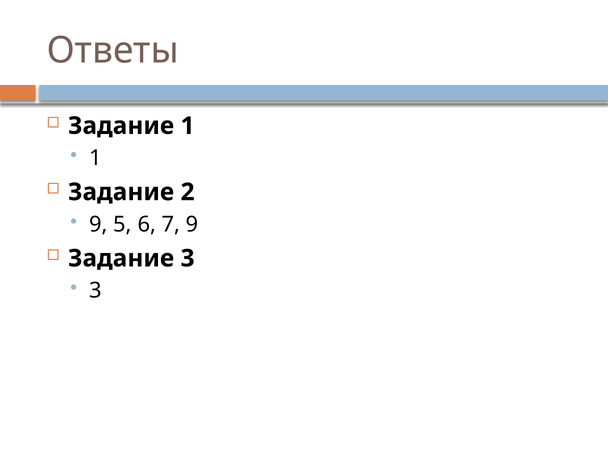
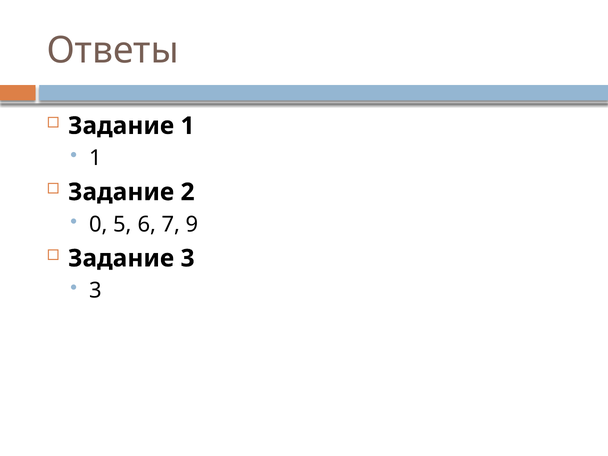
9 at (99, 224): 9 -> 0
